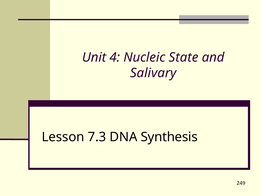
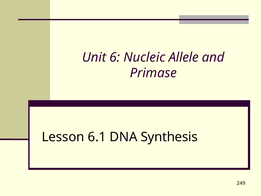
4: 4 -> 6
State: State -> Allele
Salivary: Salivary -> Primase
7.3: 7.3 -> 6.1
